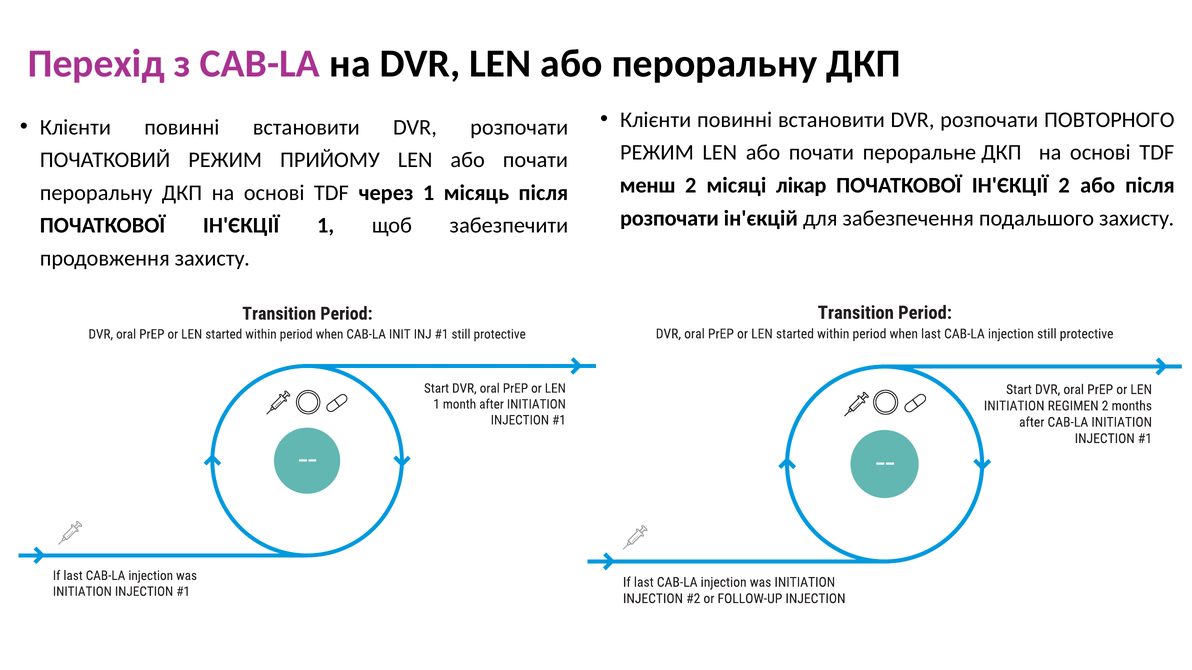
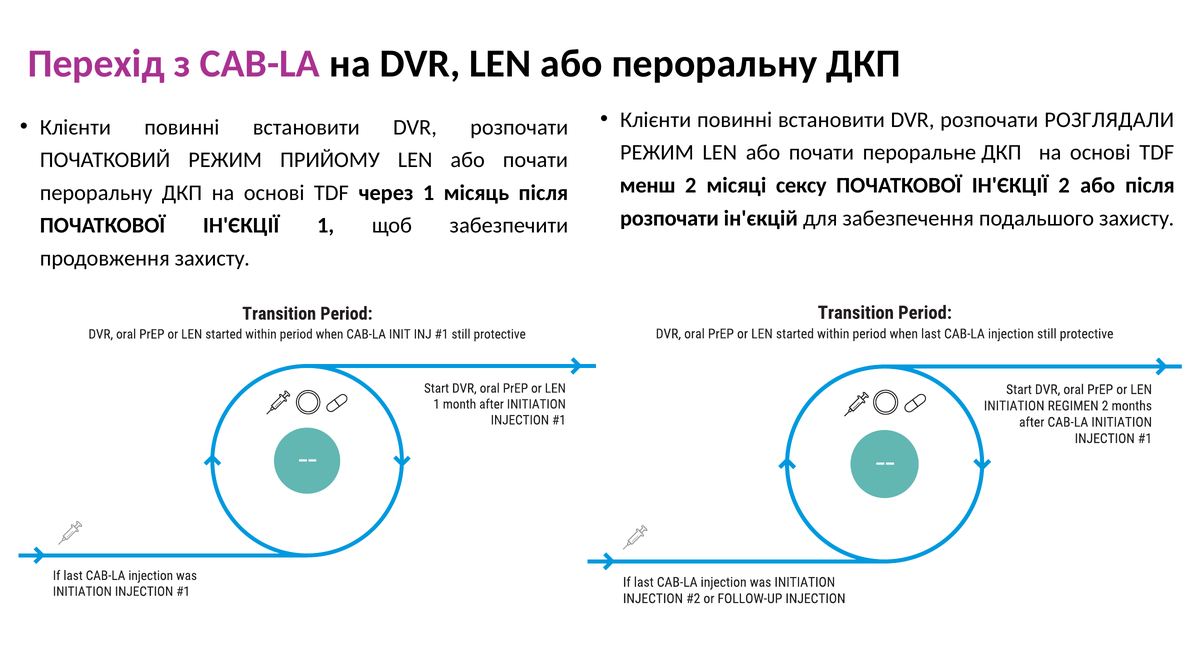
ПОВТОРНОГО: ПОВТОРНОГО -> РОЗГЛЯДАЛИ
лікар: лікар -> сексу
